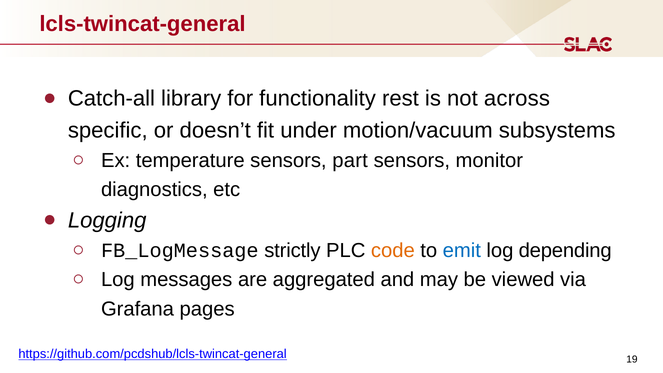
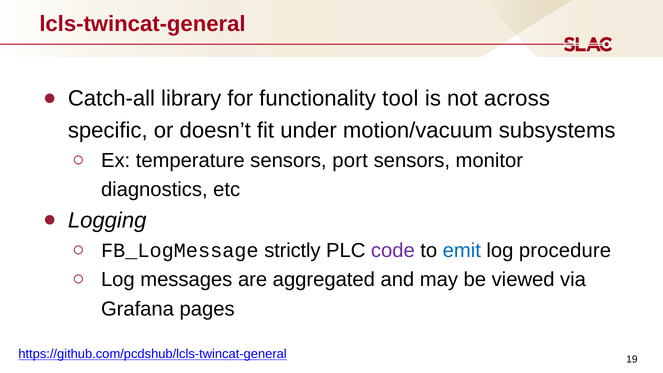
rest: rest -> tool
part: part -> port
code colour: orange -> purple
depending: depending -> procedure
